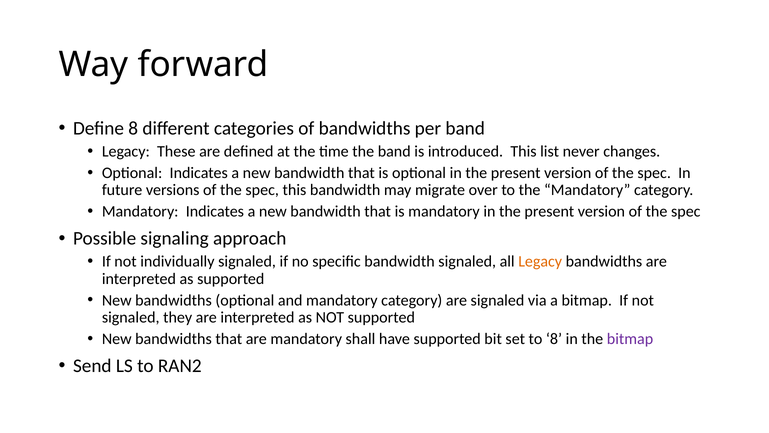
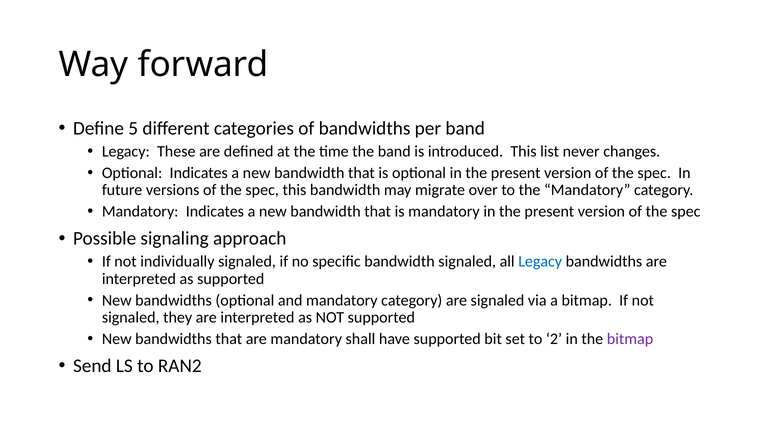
Define 8: 8 -> 5
Legacy at (540, 261) colour: orange -> blue
to 8: 8 -> 2
